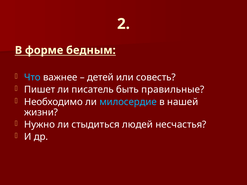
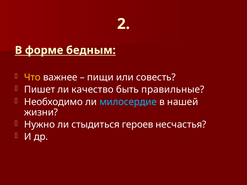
Что colour: light blue -> yellow
детей: детей -> пищи
писатель: писатель -> качество
людей: людей -> героев
